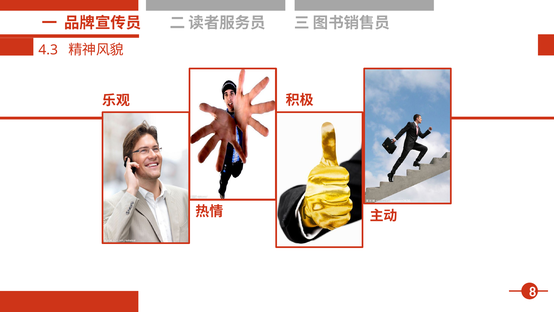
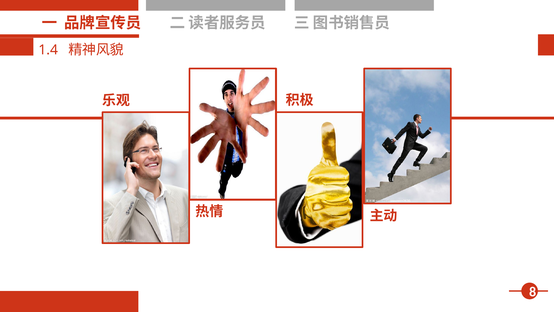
4.3: 4.3 -> 1.4
